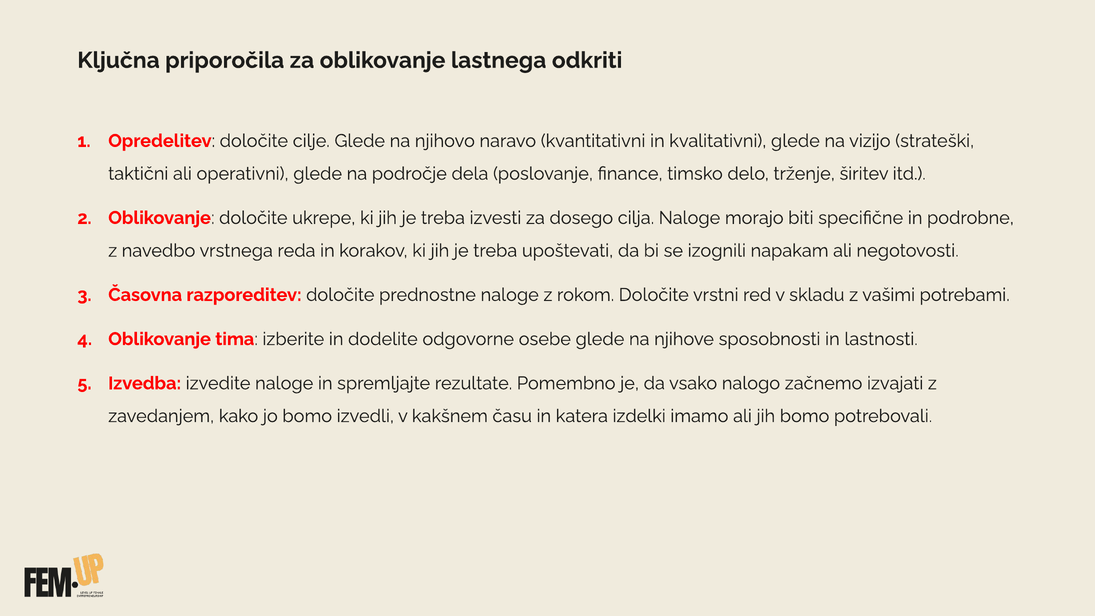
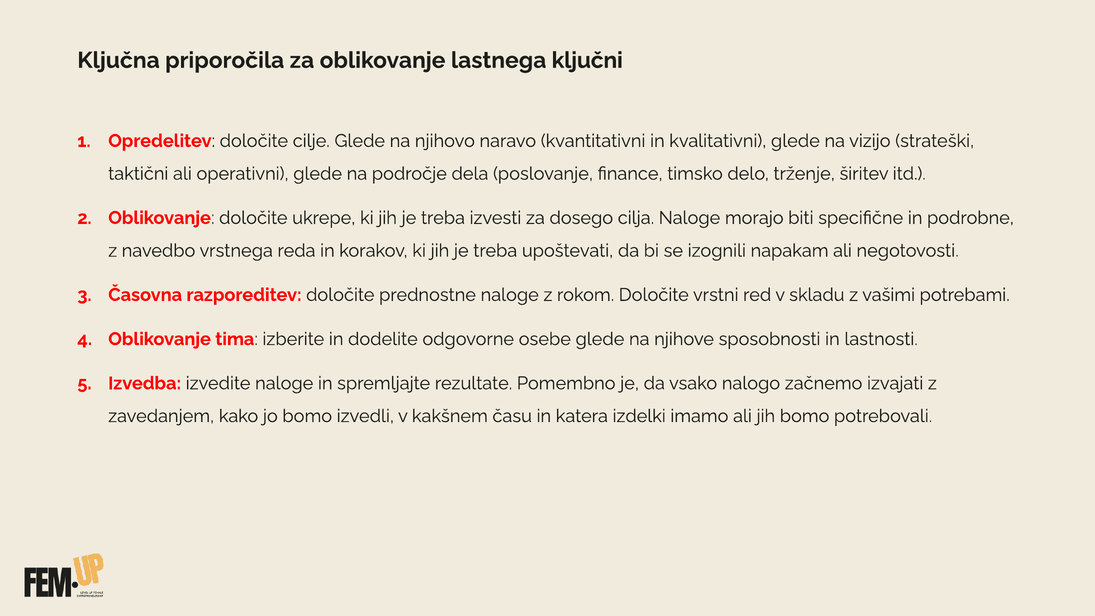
odkriti: odkriti -> ključni
